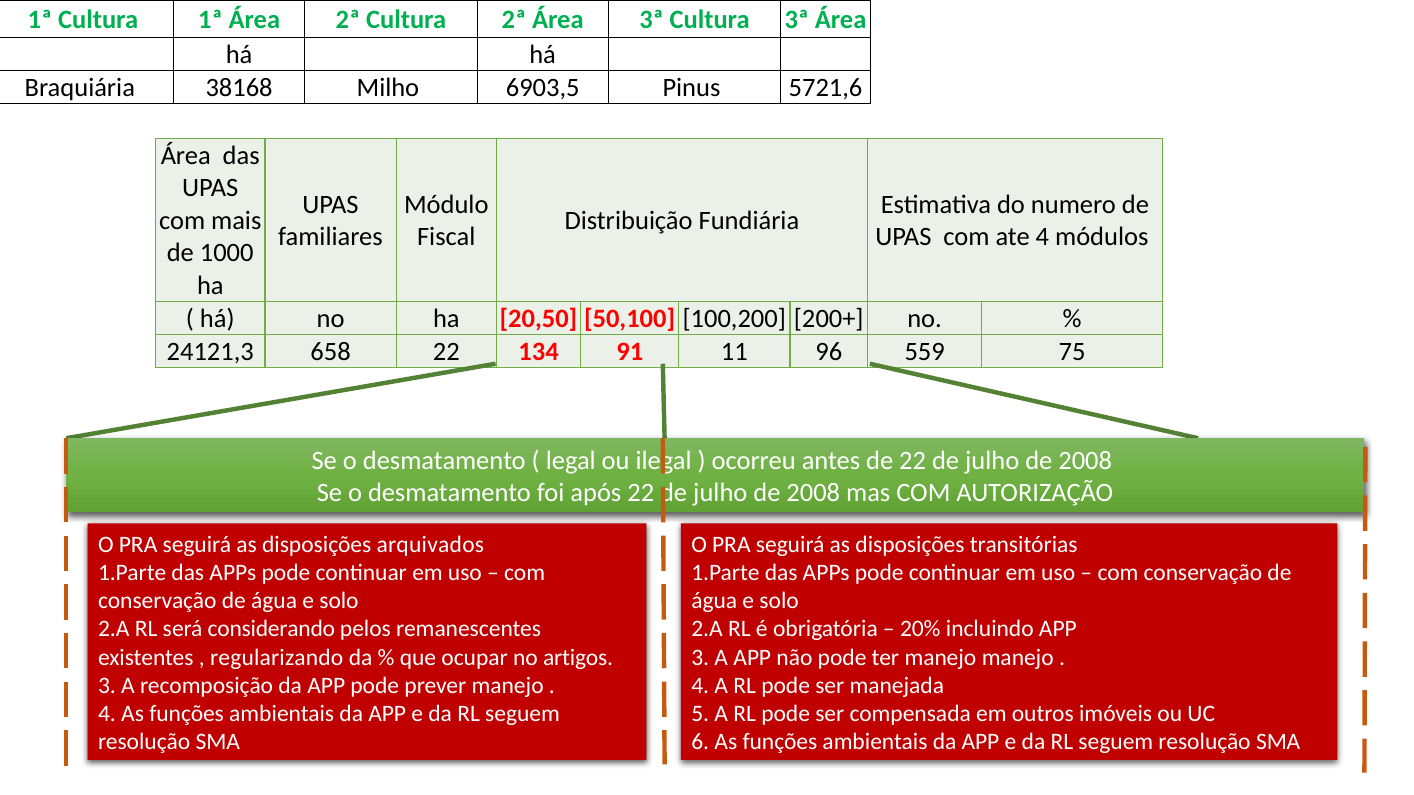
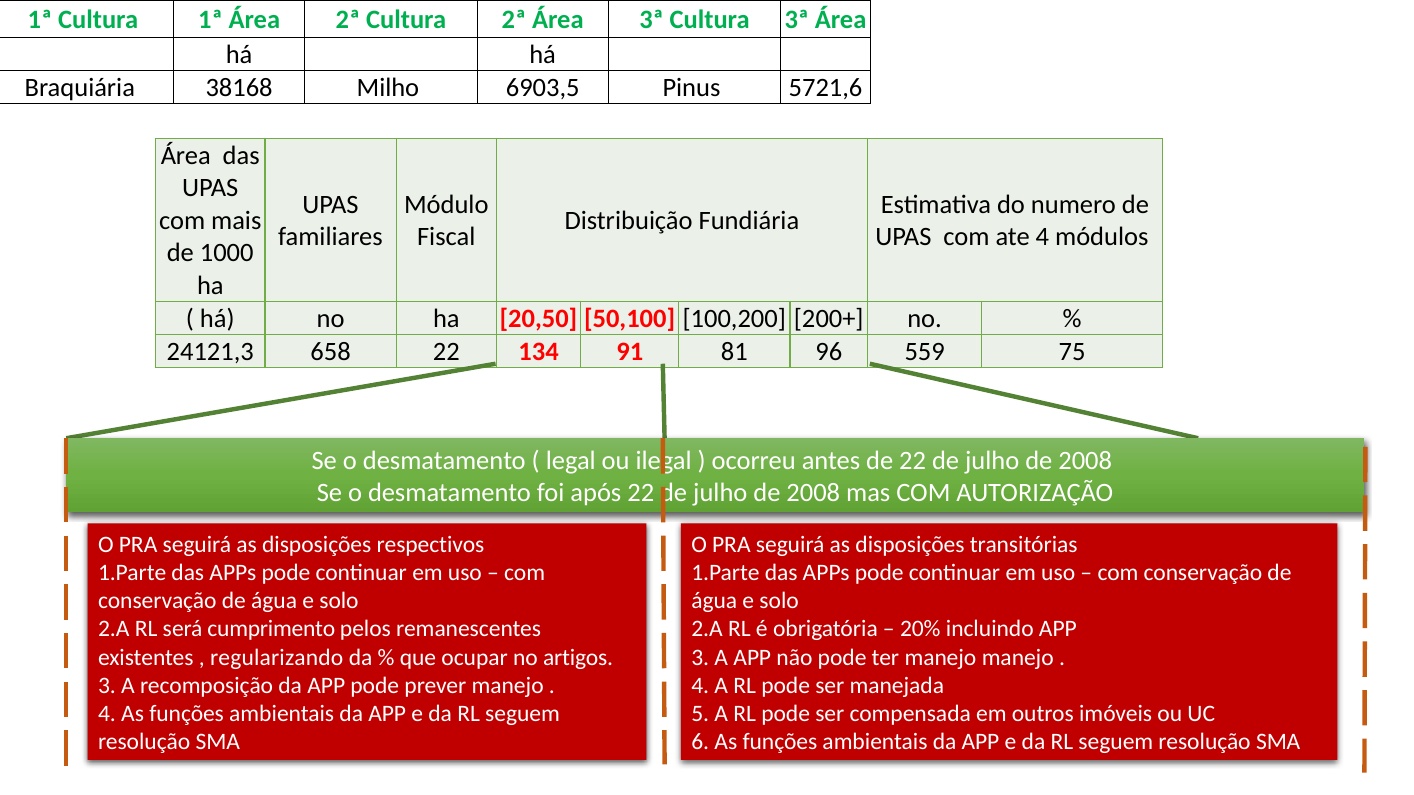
11: 11 -> 81
arquivados: arquivados -> respectivos
considerando: considerando -> cumprimento
